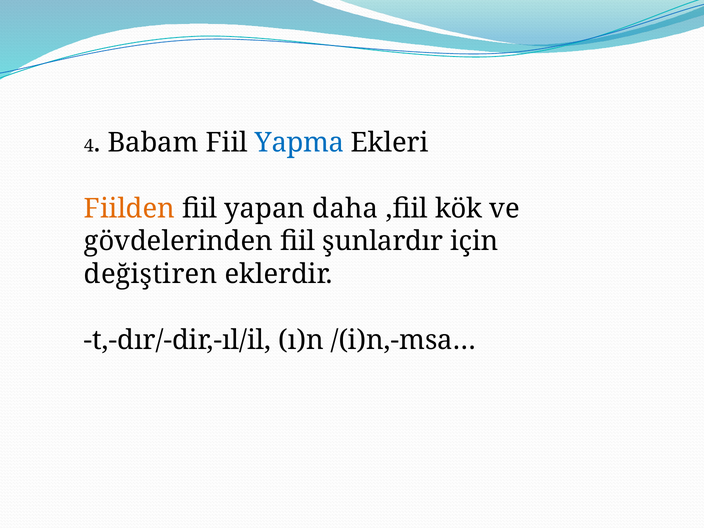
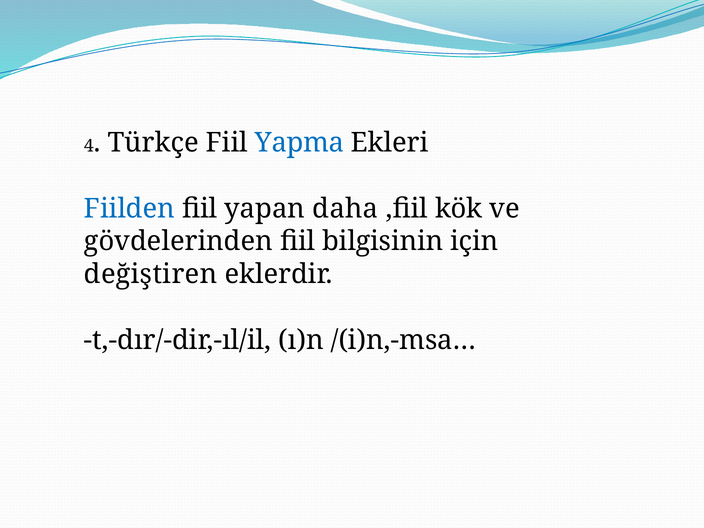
Babam: Babam -> Türkçe
Fiilden colour: orange -> blue
şunlardır: şunlardır -> bilgisinin
